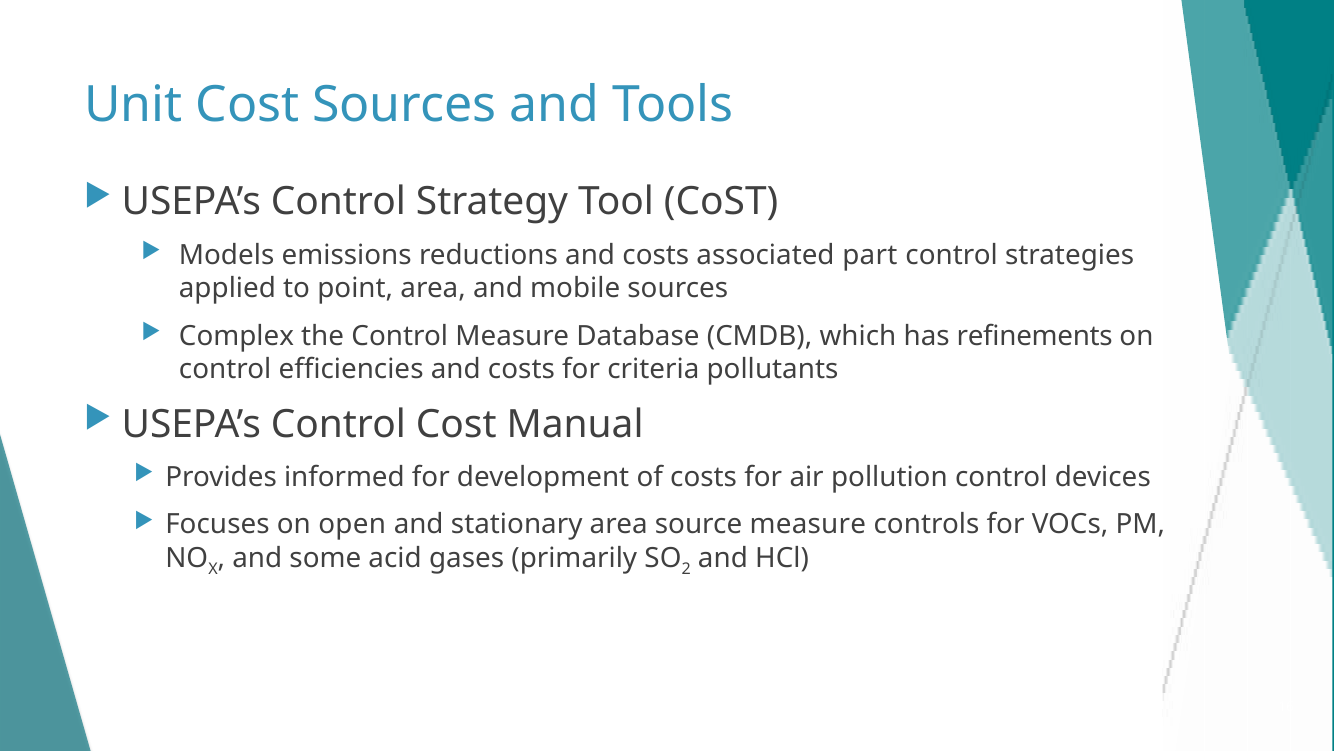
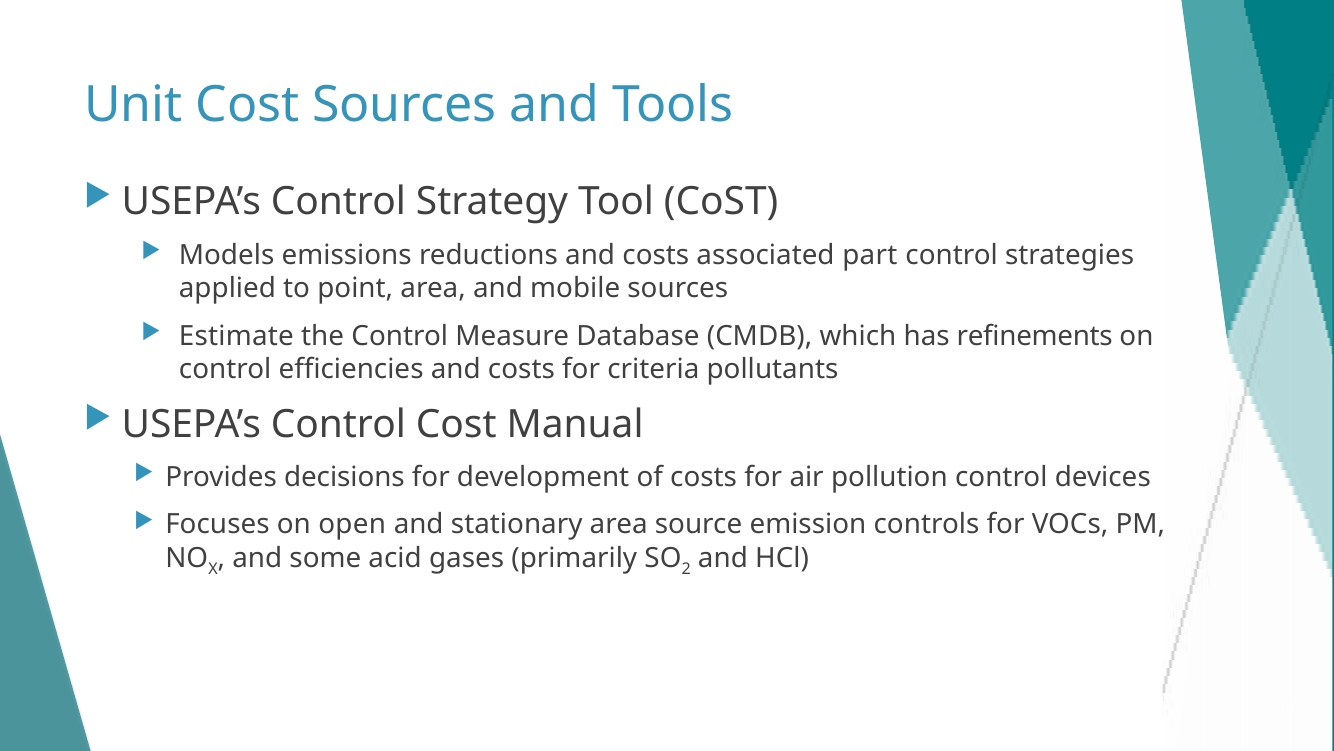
Complex: Complex -> Estimate
informed: informed -> decisions
source measure: measure -> emission
